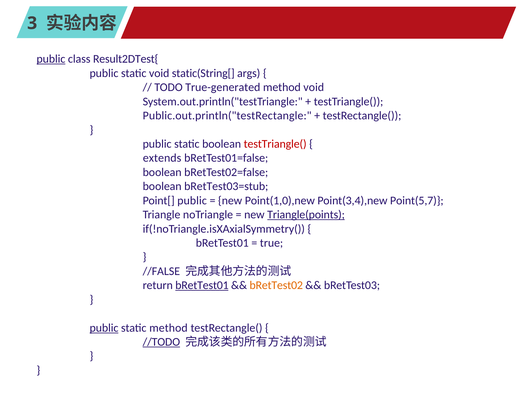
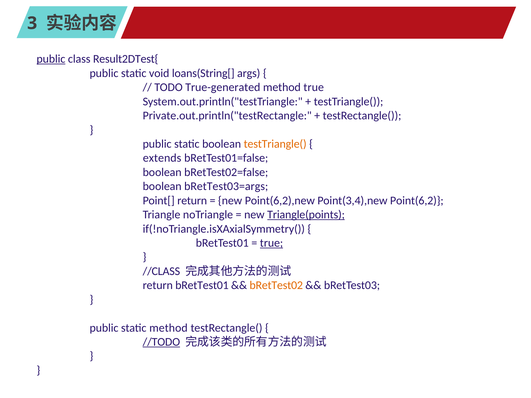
static(String[: static(String[ -> loans(String[
method void: void -> true
Public.out.println("testRectangle: Public.out.println("testRectangle -> Private.out.println("testRectangle
testTriangle( at (275, 144) colour: red -> orange
bRetTest03=stub: bRetTest03=stub -> bRetTest03=args
Point[ public: public -> return
Point(1,0),new: Point(1,0),new -> Point(6,2),new
Point(5,7: Point(5,7 -> Point(6,2
true at (272, 243) underline: none -> present
//FALSE: //FALSE -> //CLASS
bRetTest01 at (202, 286) underline: present -> none
public at (104, 328) underline: present -> none
